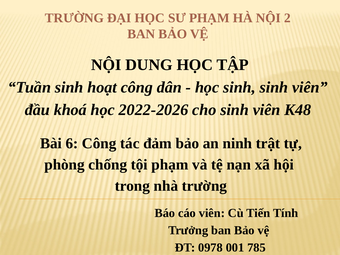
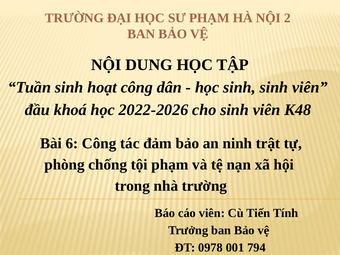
785: 785 -> 794
